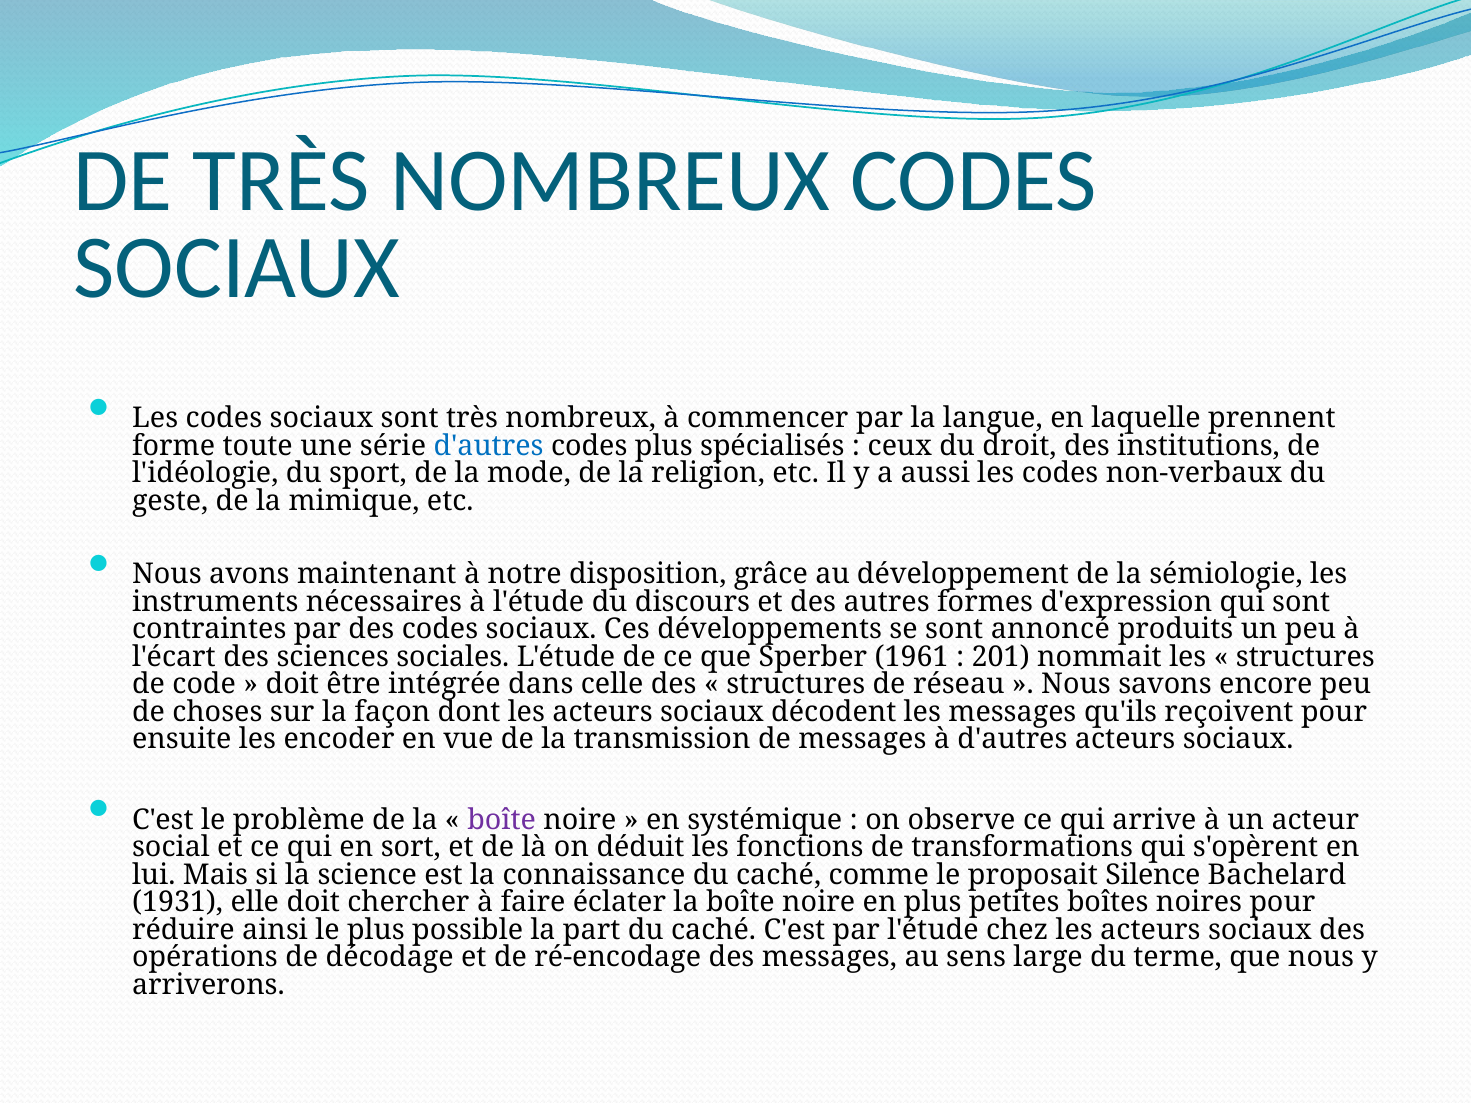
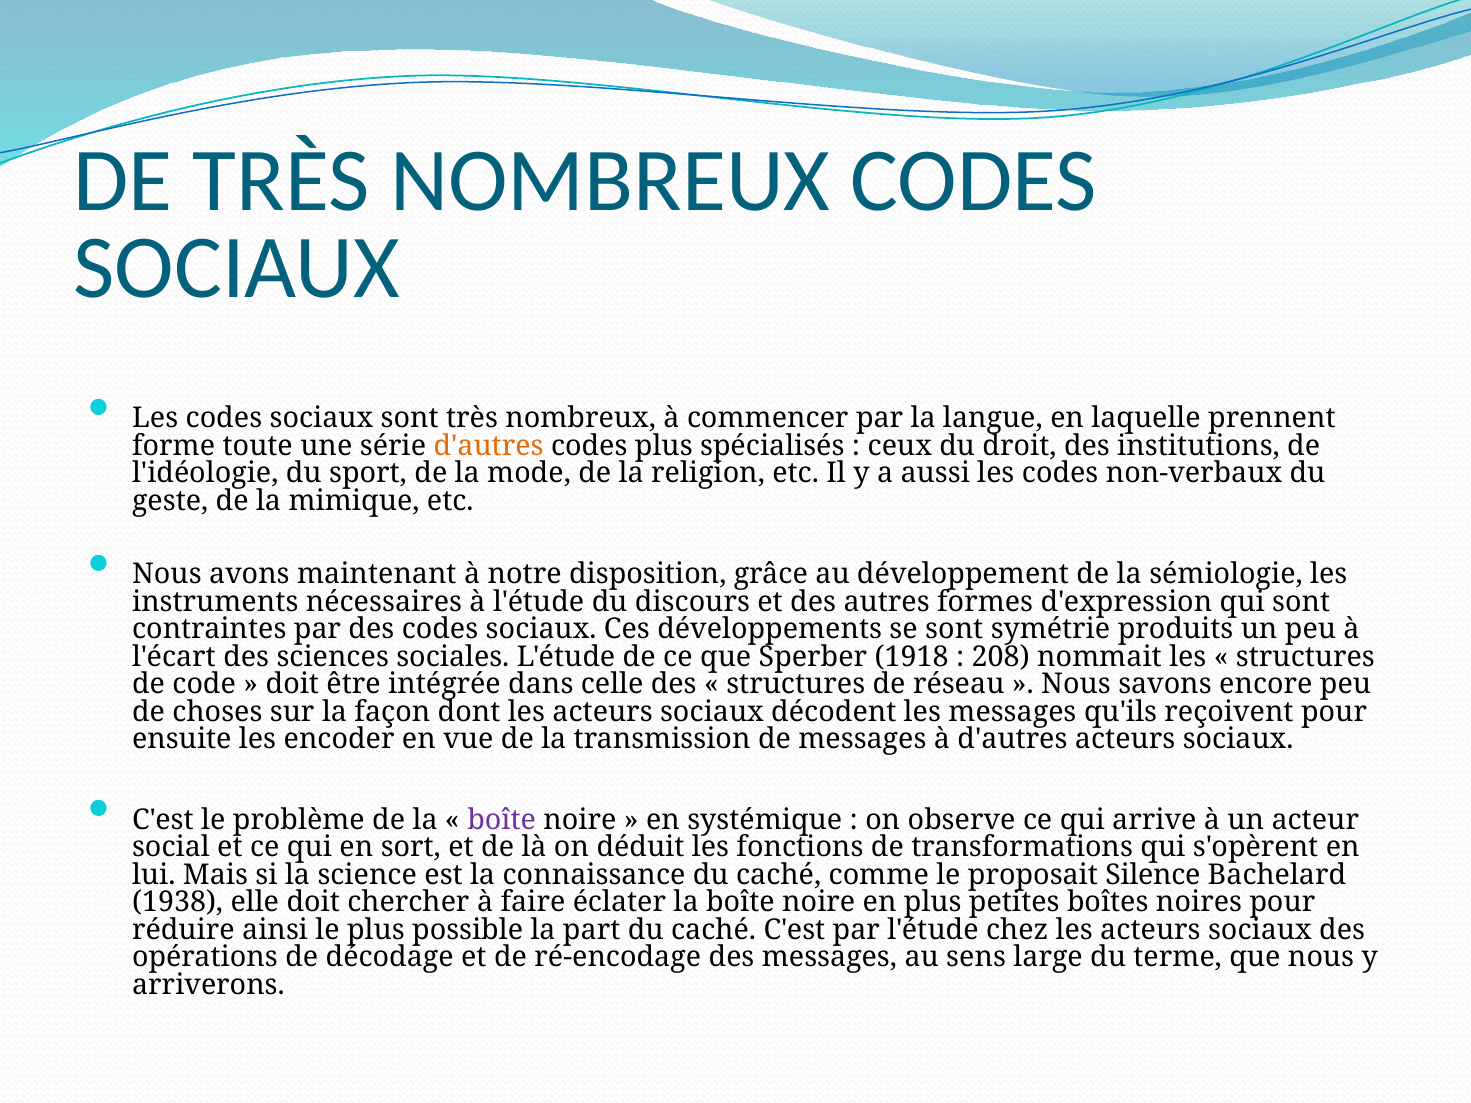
d'autres at (489, 446) colour: blue -> orange
annoncé: annoncé -> symétrie
1961: 1961 -> 1918
201: 201 -> 208
1931: 1931 -> 1938
